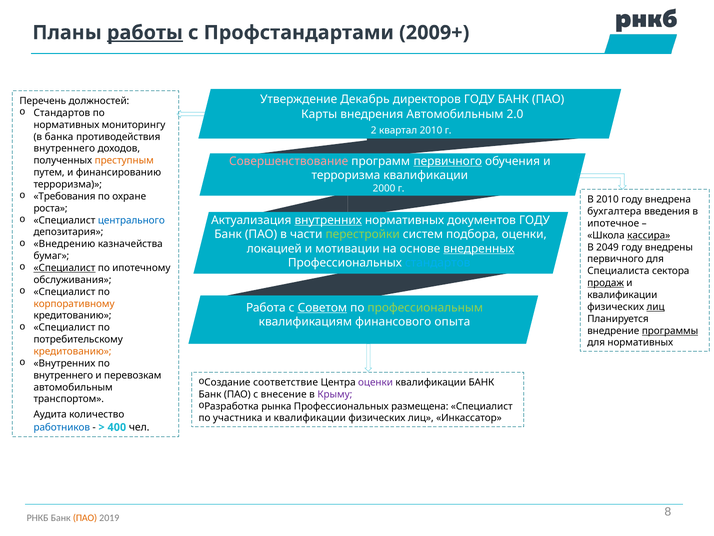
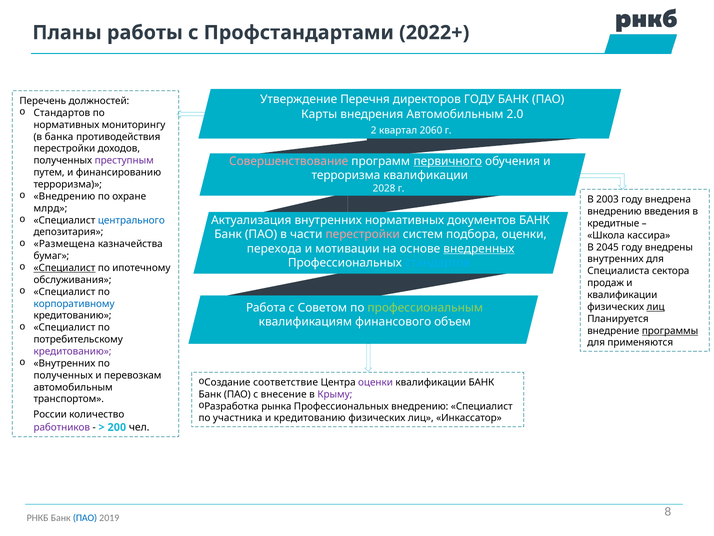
работы underline: present -> none
2009+: 2009+ -> 2022+
Декабрь: Декабрь -> Перечня
квартал 2010: 2010 -> 2060
внутреннего at (64, 149): внутреннего -> перестройки
преступным colour: orange -> purple
2000: 2000 -> 2028
Требования at (65, 196): Требования -> Внедрению
В 2010: 2010 -> 2003
роста: роста -> млрд
бухгалтера at (614, 211): бухгалтера -> внедрению
внутренних at (328, 220) underline: present -> none
документов ГОДУ: ГОДУ -> БАНК
ипотечное: ипотечное -> кредитные
перестройки at (363, 234) colour: light green -> pink
кассира underline: present -> none
Внедрению: Внедрению -> Размещена
2049: 2049 -> 2045
локацией: локацией -> перехода
первичного at (615, 259): первичного -> внутренних
продаж underline: present -> none
корпоративному colour: orange -> blue
Советом underline: present -> none
опыта: опыта -> объем
для нормативных: нормативных -> применяются
кредитованию at (72, 351) colour: orange -> purple
внутреннего at (63, 375): внутреннего -> полученных
Профессиональных размещена: размещена -> внедрению
Аудита: Аудита -> России
квалификации at (310, 418): квалификации -> кредитованию
работников colour: blue -> purple
400: 400 -> 200
ПАО at (85, 517) colour: orange -> blue
